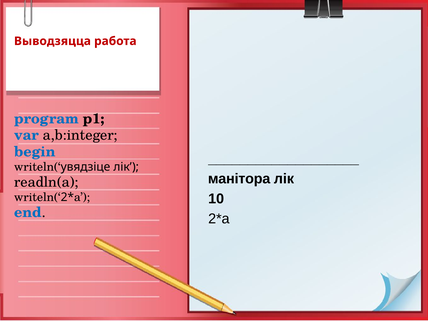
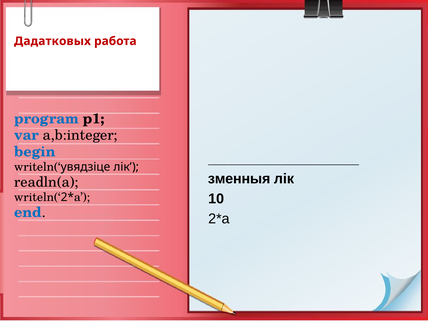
Выводзяцца: Выводзяцца -> Дадатковых
манітора: манітора -> зменныя
